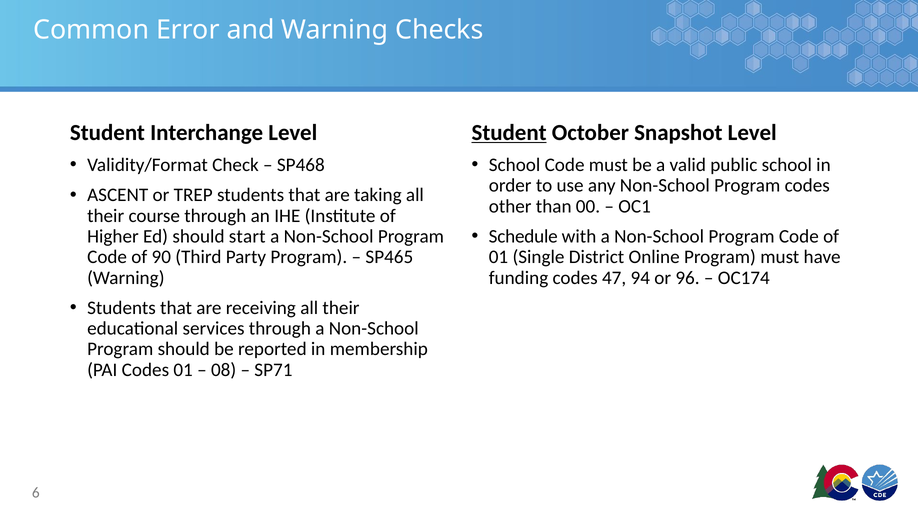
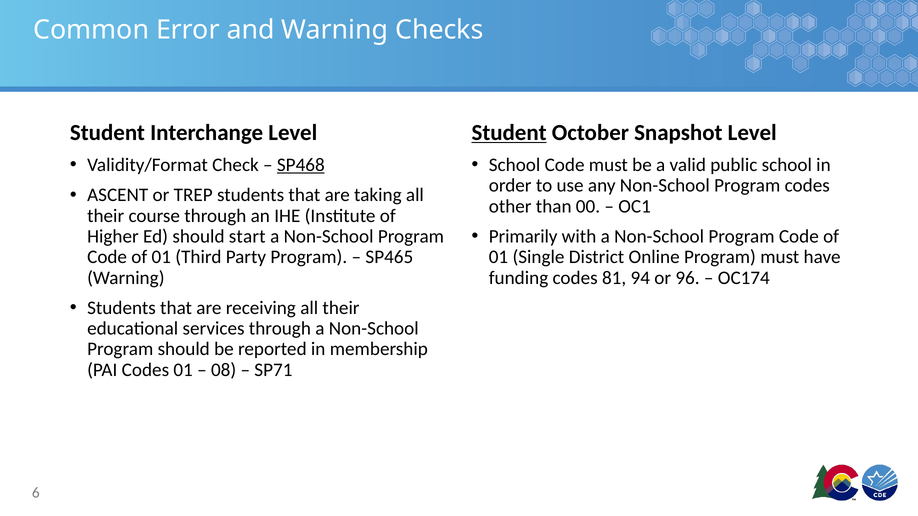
SP468 underline: none -> present
Schedule: Schedule -> Primarily
90 at (161, 257): 90 -> 01
47: 47 -> 81
